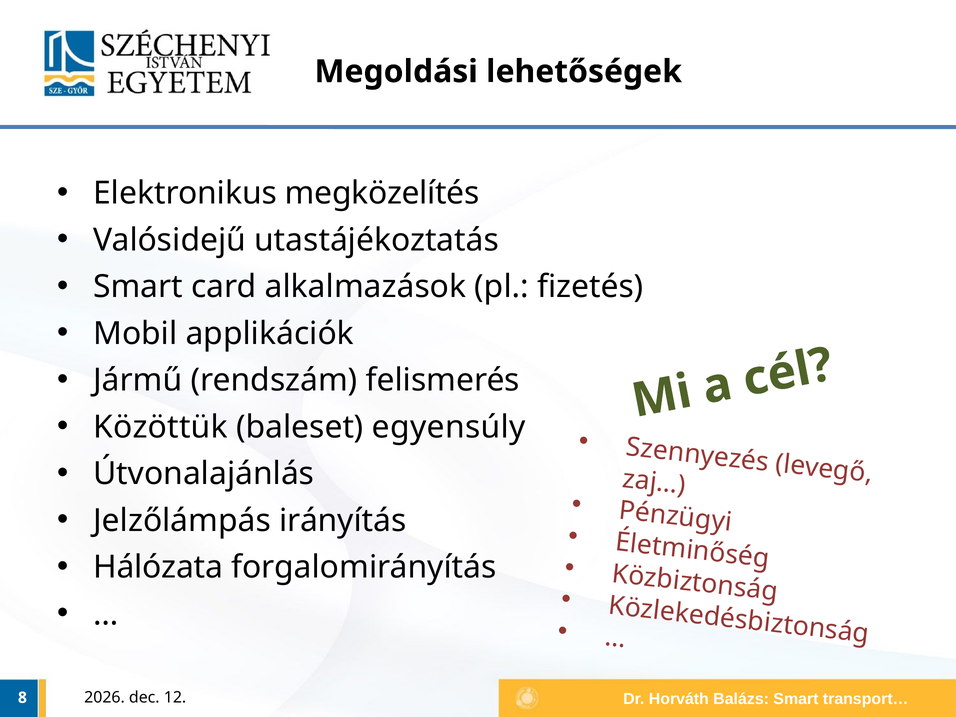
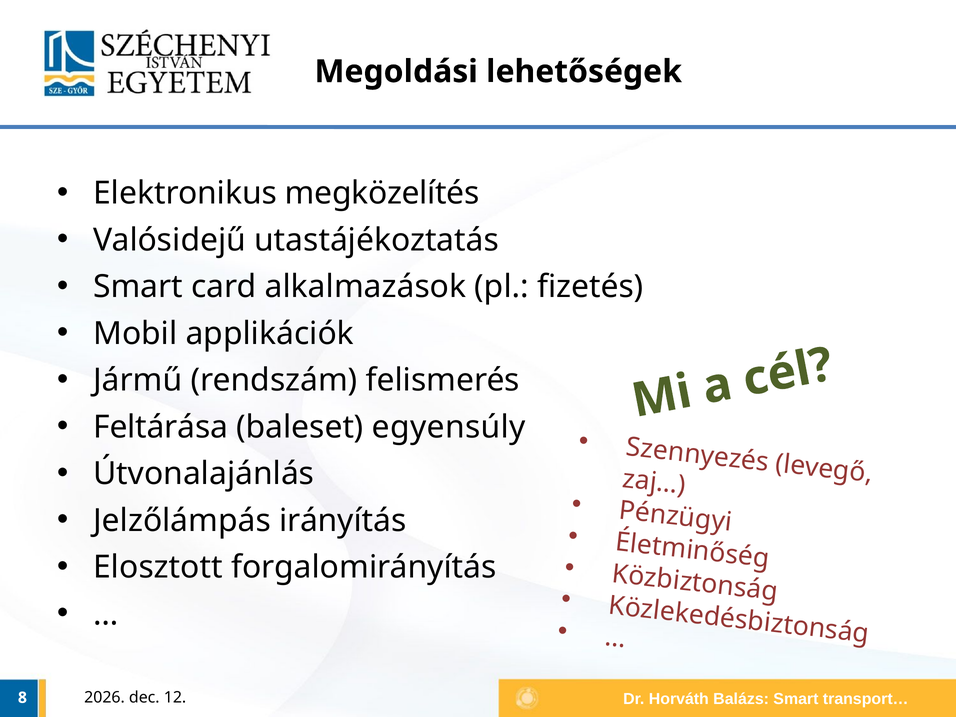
Közöttük: Közöttük -> Feltárása
Hálózata: Hálózata -> Elosztott
